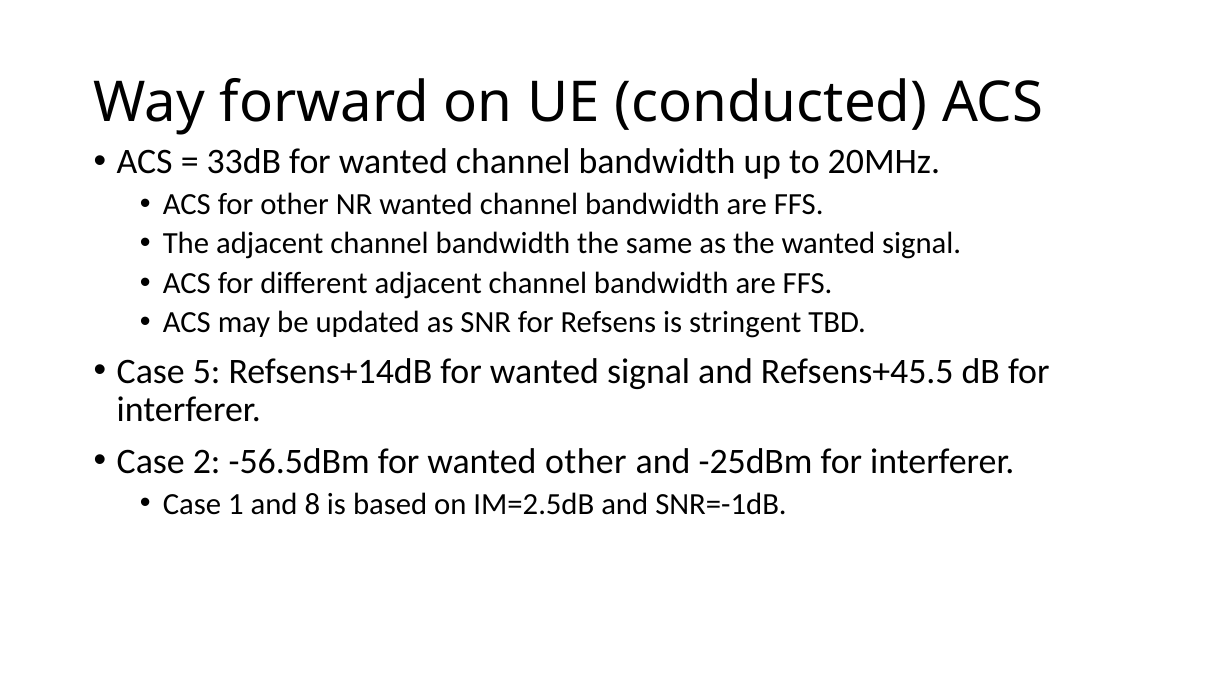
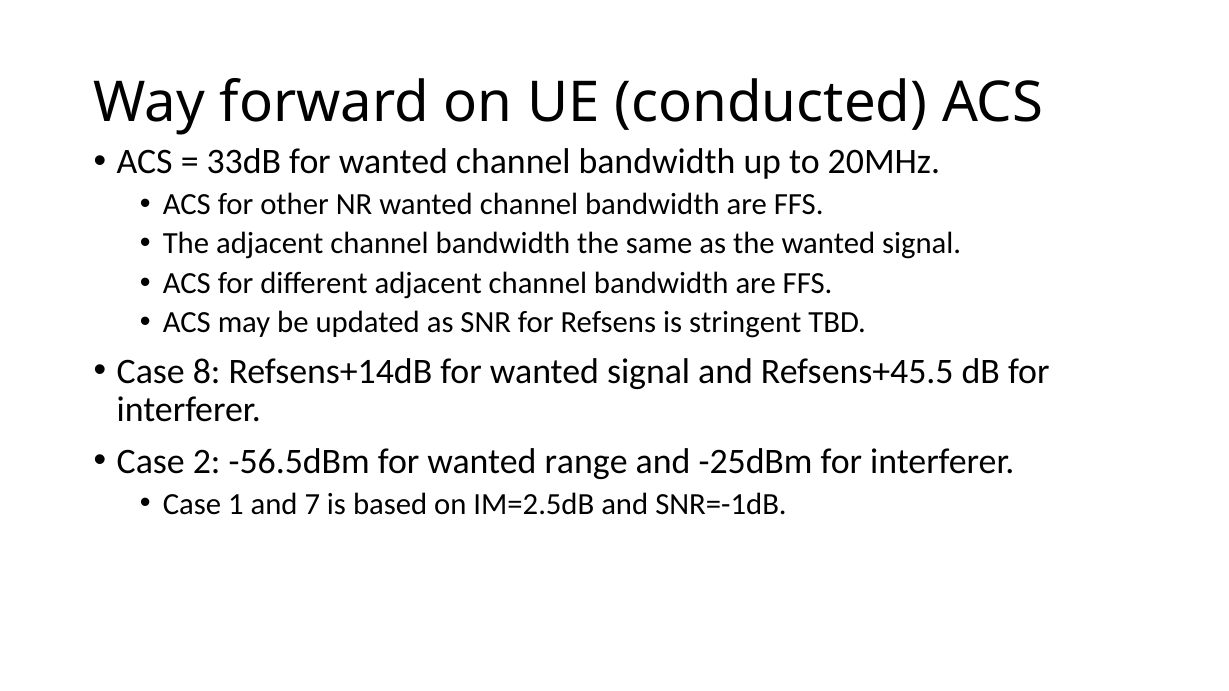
5: 5 -> 8
wanted other: other -> range
8: 8 -> 7
